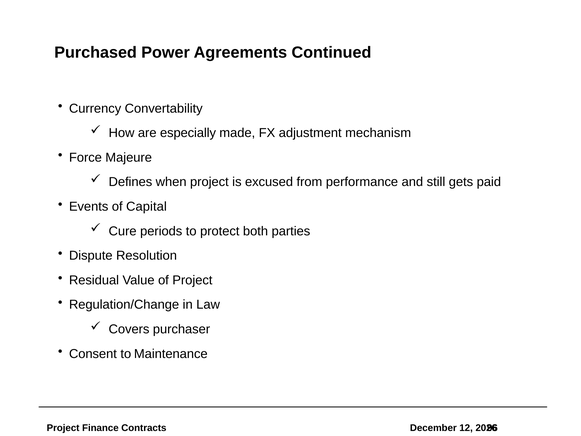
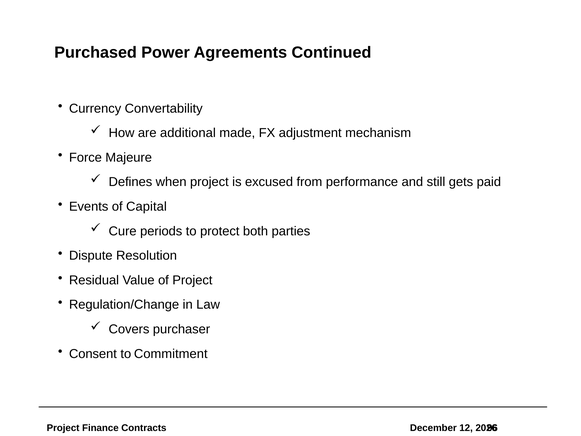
especially: especially -> additional
Maintenance: Maintenance -> Commitment
